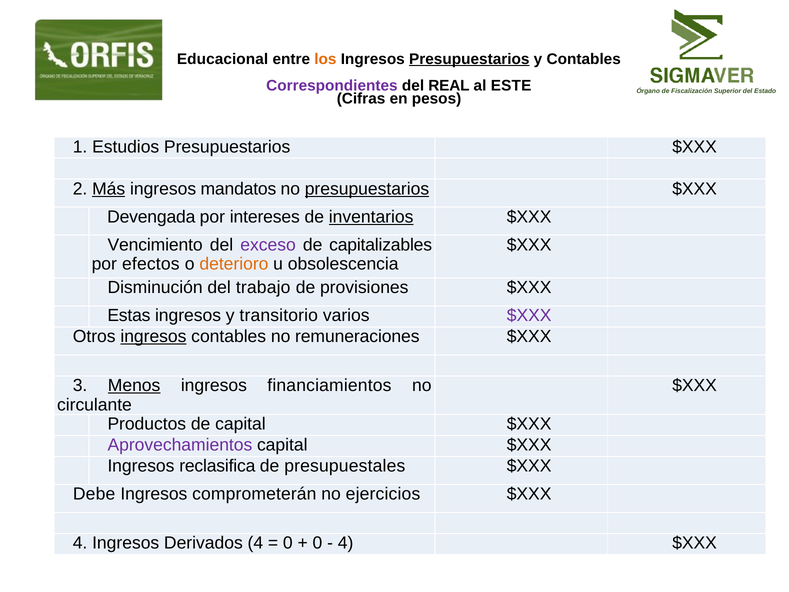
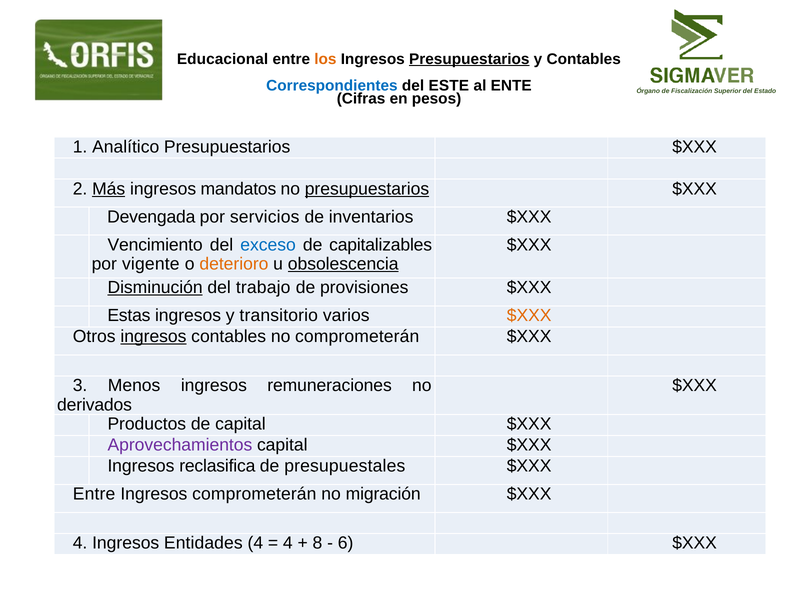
Correspondientes colour: purple -> blue
REAL: REAL -> ESTE
ESTE: ESTE -> ENTE
Estudios: Estudios -> Analítico
intereses: intereses -> servicios
inventarios underline: present -> none
exceso colour: purple -> blue
efectos: efectos -> vigente
obsolescencia underline: none -> present
Disminución underline: none -> present
$XXX at (529, 316) colour: purple -> orange
no remuneraciones: remuneraciones -> comprometerán
Menos underline: present -> none
financiamientos: financiamientos -> remuneraciones
circulante: circulante -> derivados
Debe at (94, 494): Debe -> Entre
ejercicios: ejercicios -> migración
Derivados: Derivados -> Entidades
0 at (288, 543): 0 -> 4
0 at (317, 543): 0 -> 8
4 at (346, 543): 4 -> 6
